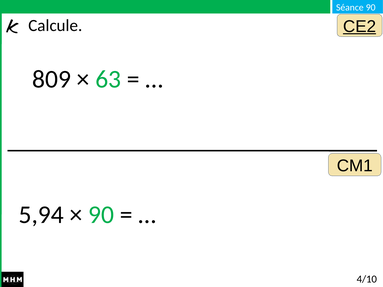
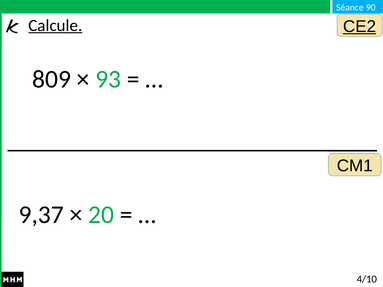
Calcule underline: none -> present
63: 63 -> 93
5,94: 5,94 -> 9,37
90 at (101, 215): 90 -> 20
